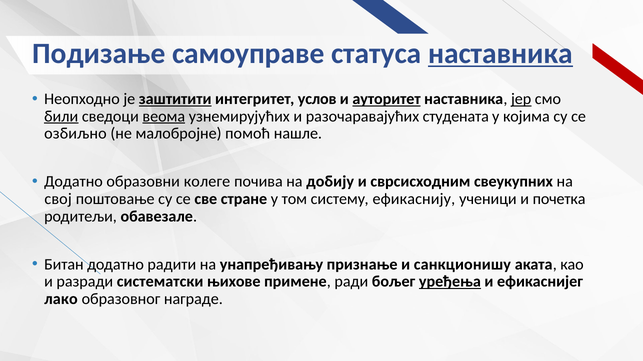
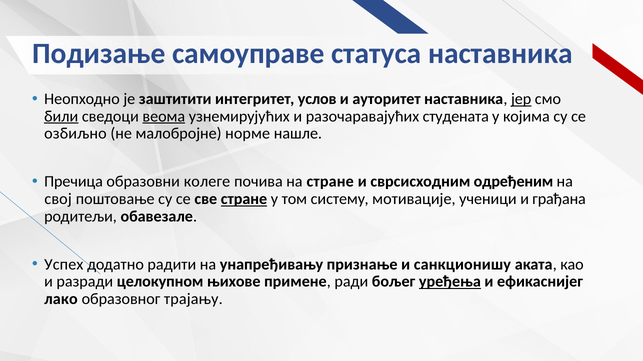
наставника at (500, 54) underline: present -> none
заштитити underline: present -> none
ауторитет underline: present -> none
помоћ: помоћ -> норме
Додатно at (73, 182): Додатно -> Пречица
на добију: добију -> стране
свеукупних: свеукупних -> одређеним
стране at (244, 199) underline: none -> present
ефикаснију: ефикаснију -> мотивације
почетка: почетка -> грађана
Битан: Битан -> Успех
систематски: систематски -> целокупном
награде: награде -> трајању
